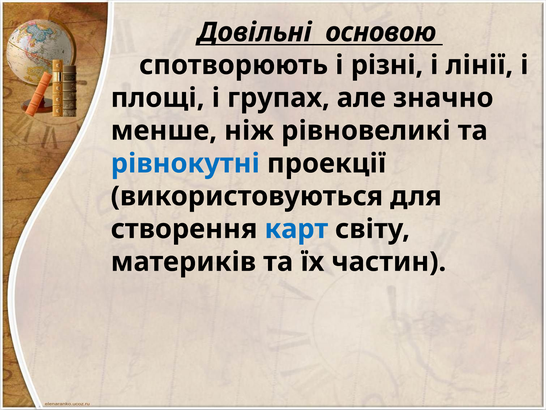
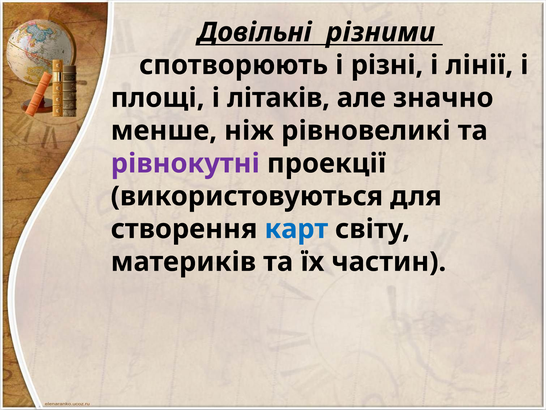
основою: основою -> різними
групах: групах -> літаків
рівнокутні colour: blue -> purple
